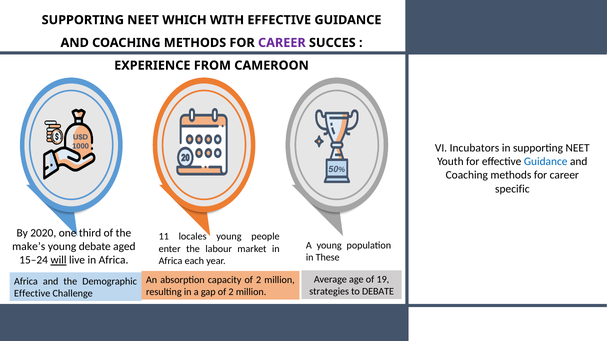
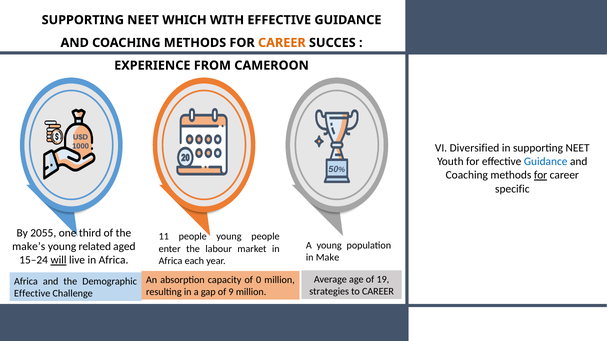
CAREER at (282, 43) colour: purple -> orange
Incubators: Incubators -> Diversified
for at (541, 175) underline: none -> present
2020: 2020 -> 2055
11 locales: locales -> people
young debate: debate -> related
These: These -> Make
capacity of 2: 2 -> 0
to DEBATE: DEBATE -> CAREER
gap of 2: 2 -> 9
